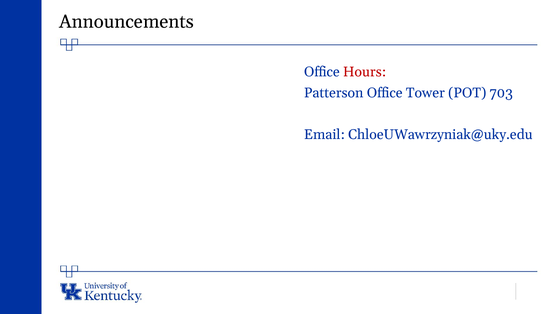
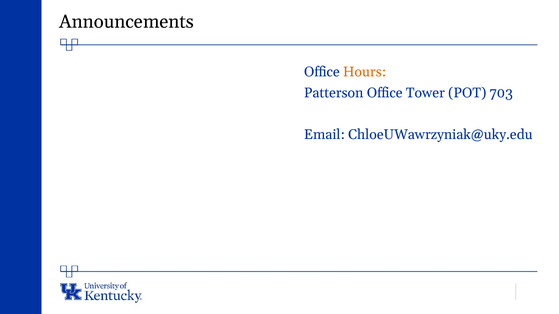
Hours colour: red -> orange
